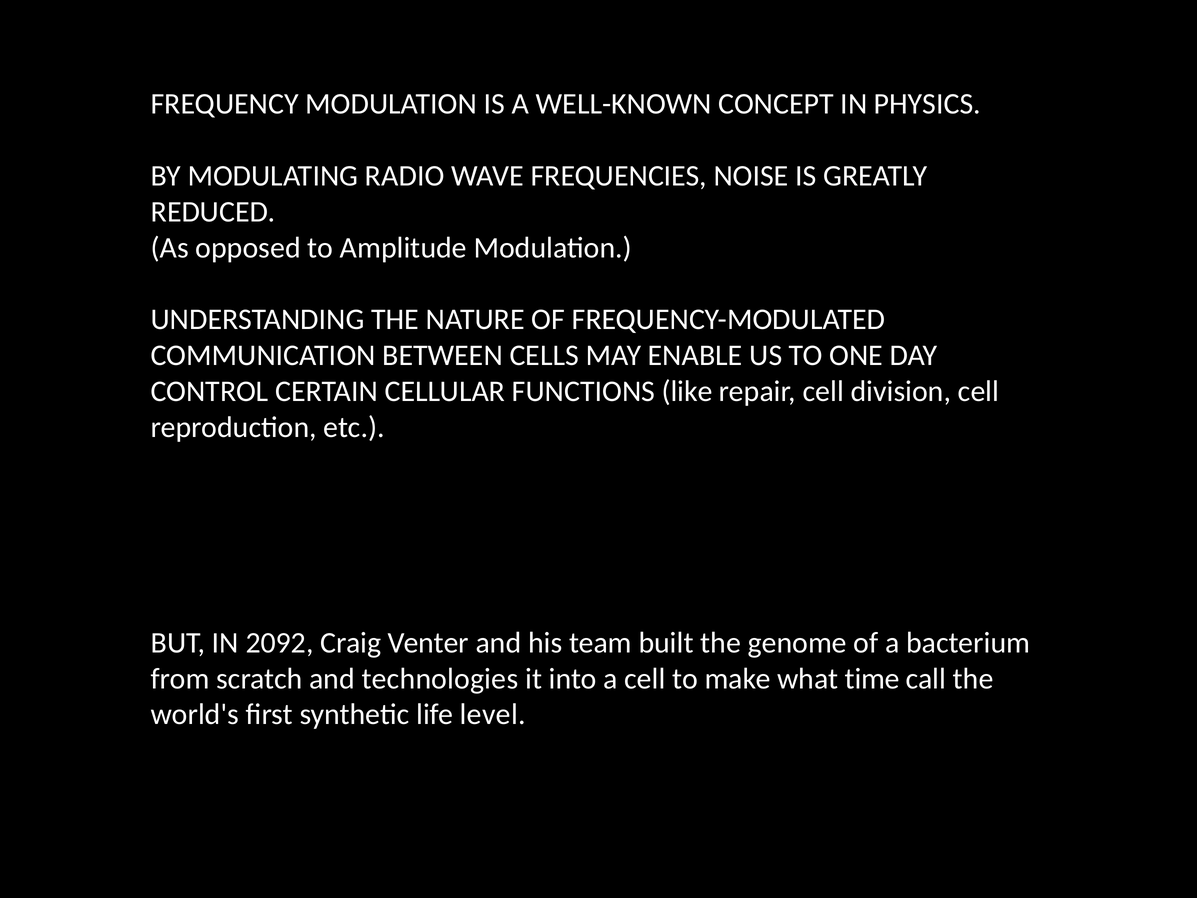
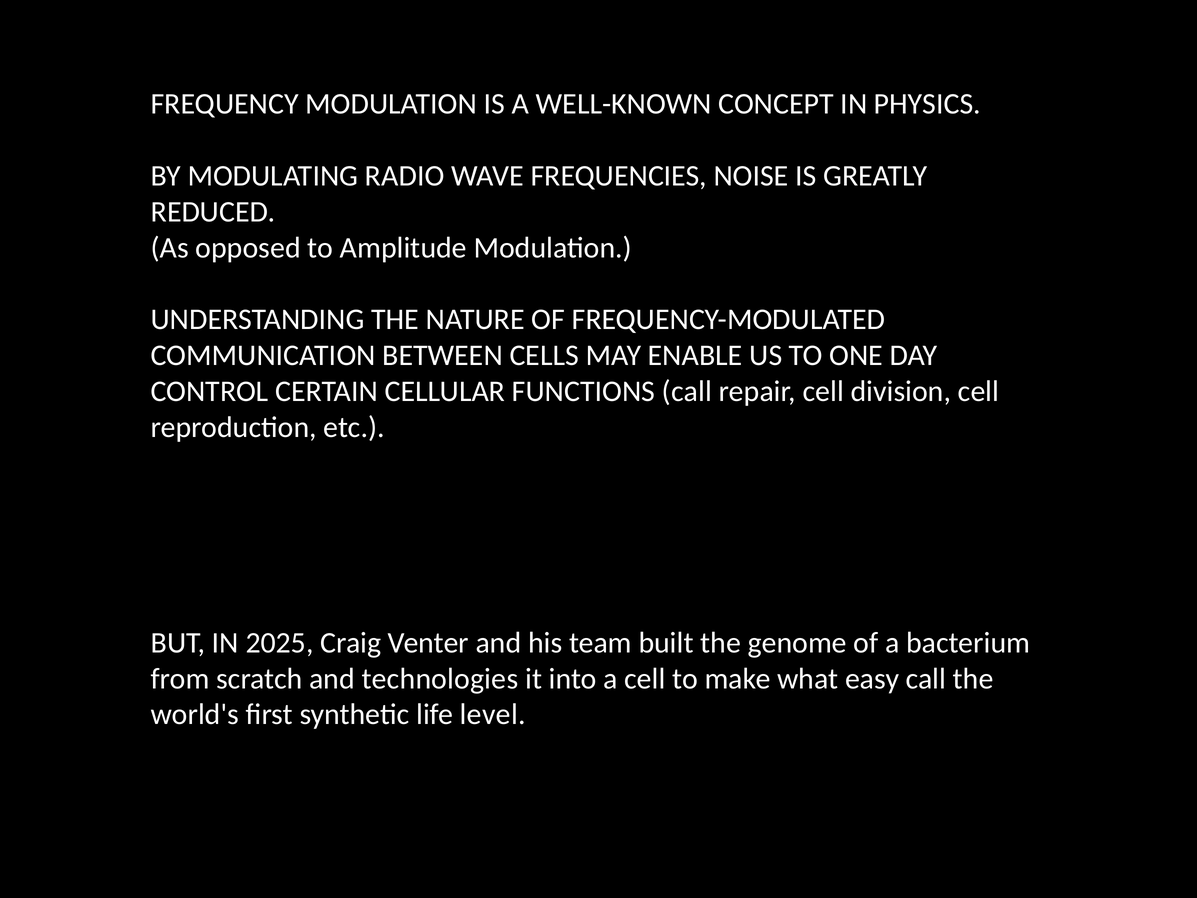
FUNCTIONS like: like -> call
2092: 2092 -> 2025
time: time -> easy
